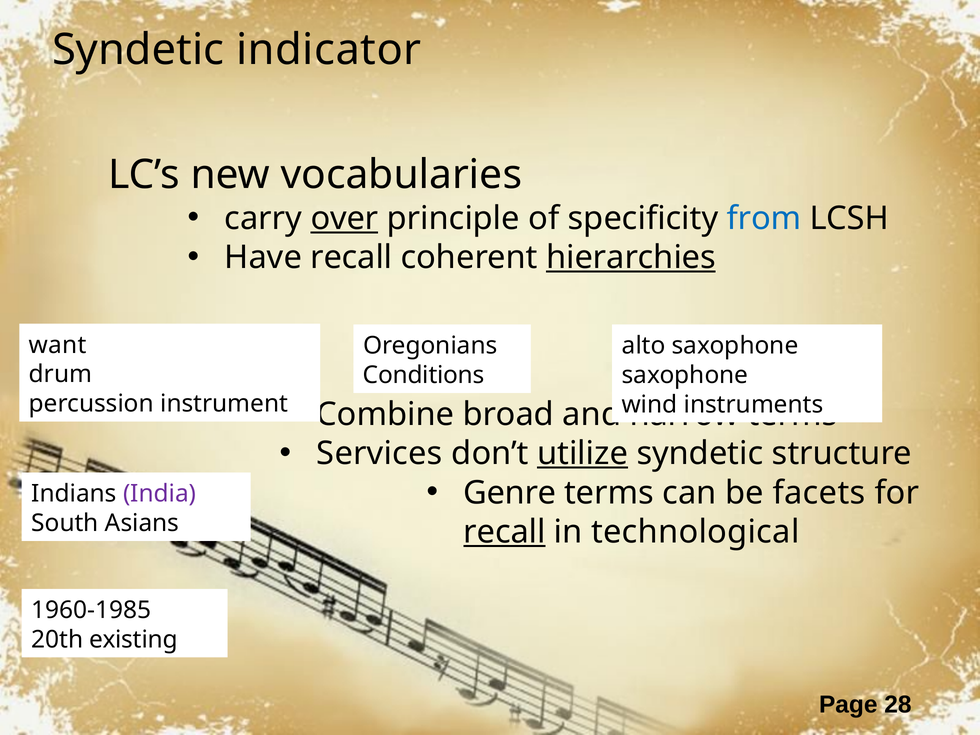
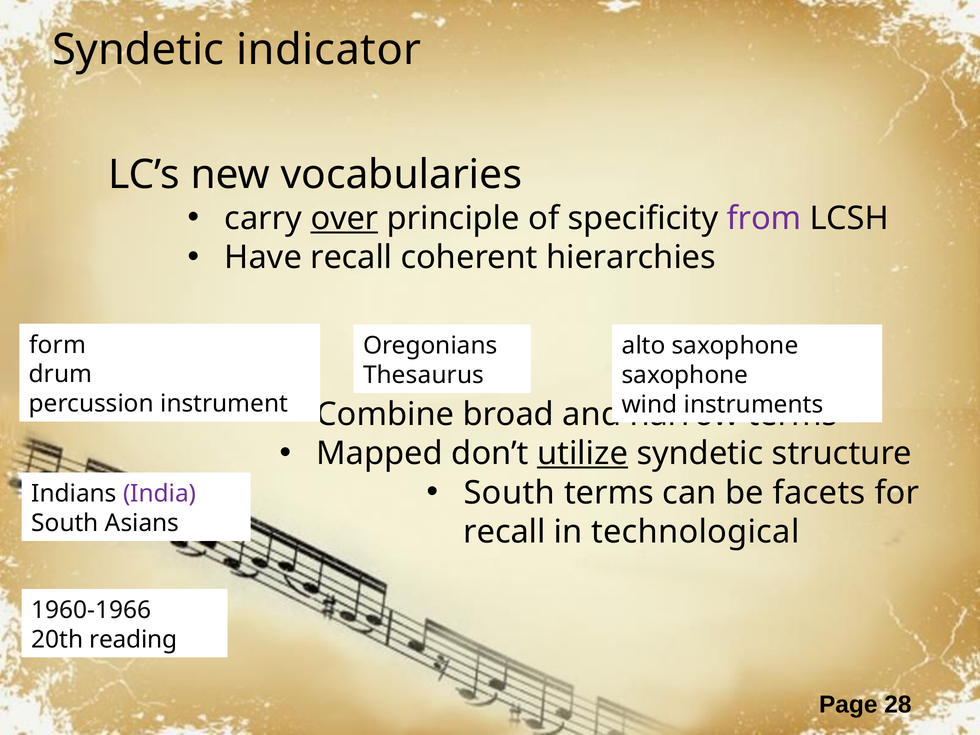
from colour: blue -> purple
hierarchies underline: present -> none
want: want -> form
Conditions: Conditions -> Thesaurus
Services: Services -> Mapped
Genre at (510, 493): Genre -> South
recall at (504, 532) underline: present -> none
1960-1985: 1960-1985 -> 1960-1966
existing: existing -> reading
